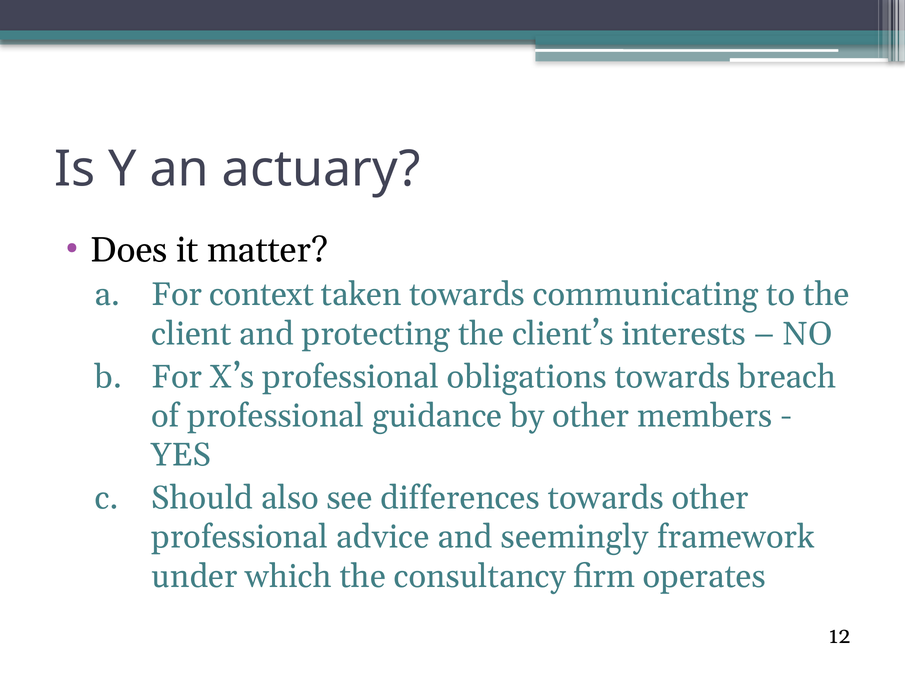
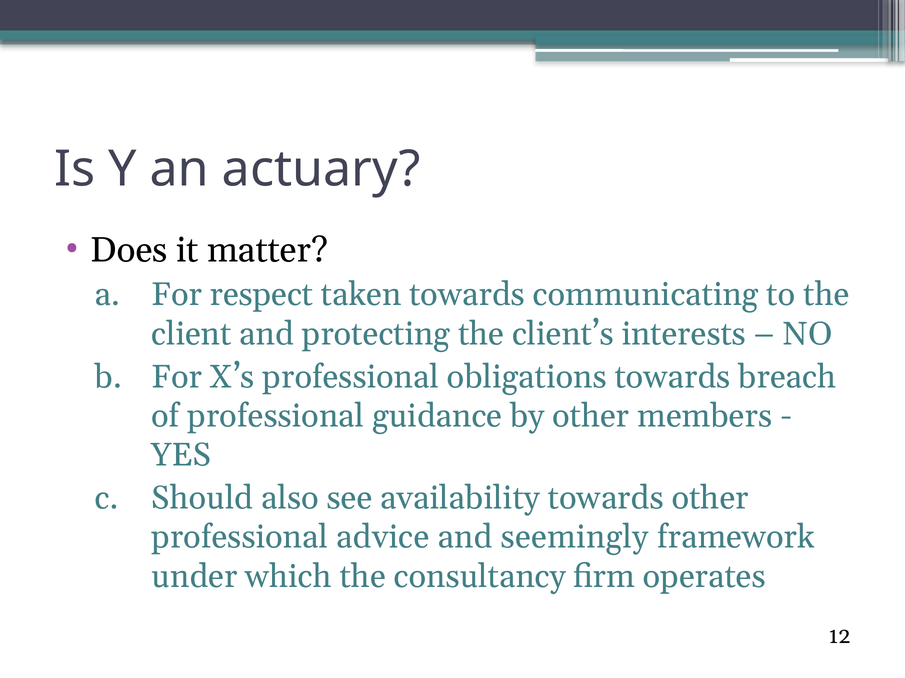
context: context -> respect
differences: differences -> availability
